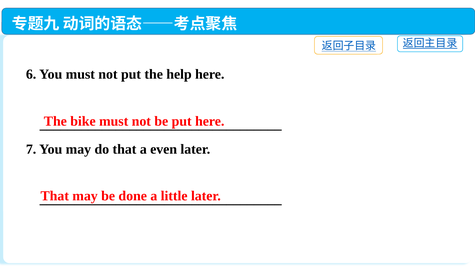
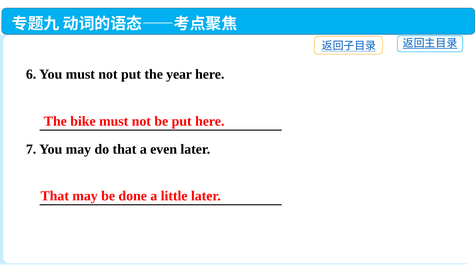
help: help -> year
